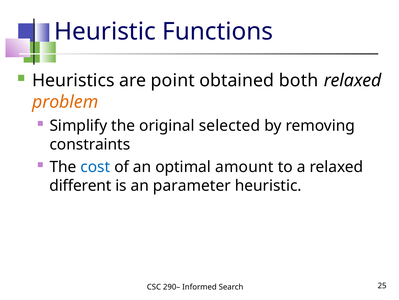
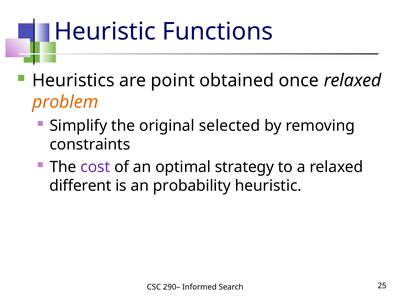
both: both -> once
cost colour: blue -> purple
amount: amount -> strategy
parameter: parameter -> probability
